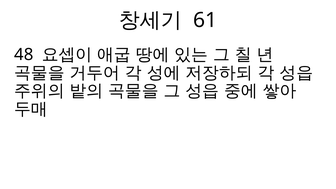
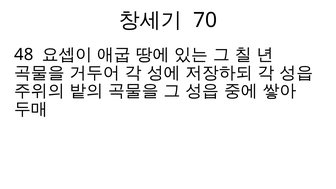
61: 61 -> 70
